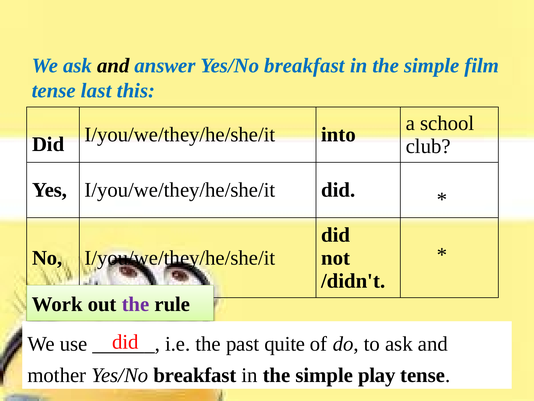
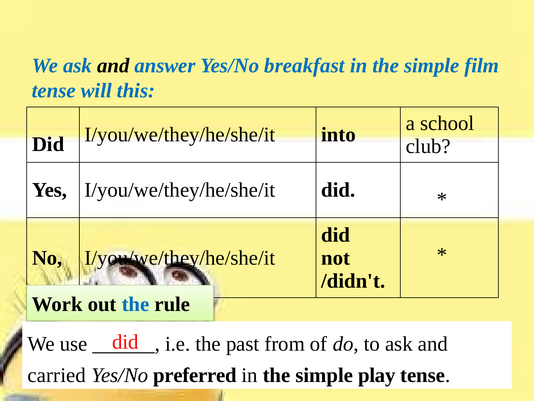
last: last -> will
the at (136, 304) colour: purple -> blue
quite: quite -> from
mother: mother -> carried
breakfast at (195, 375): breakfast -> preferred
